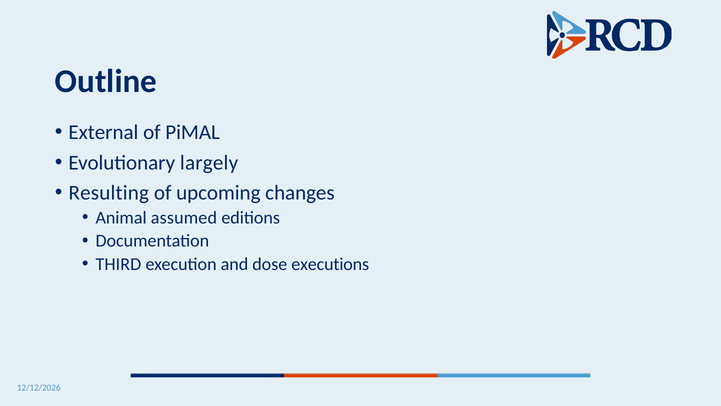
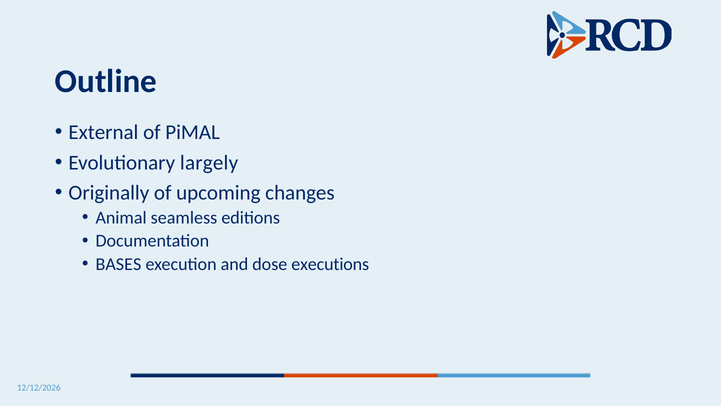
Resulting: Resulting -> Originally
assumed: assumed -> seamless
THIRD: THIRD -> BASES
